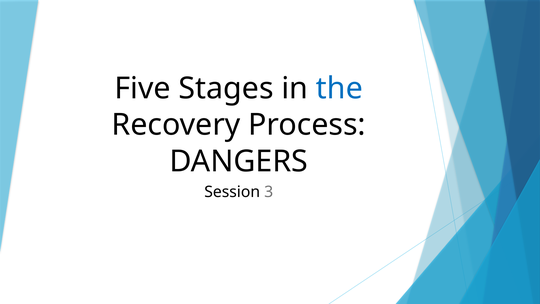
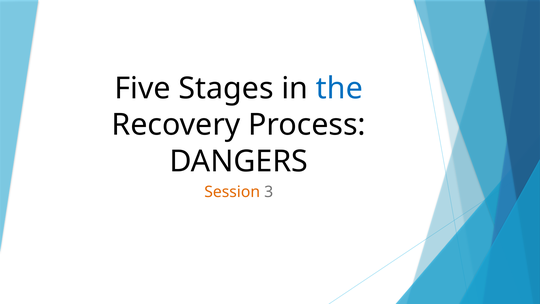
Session colour: black -> orange
